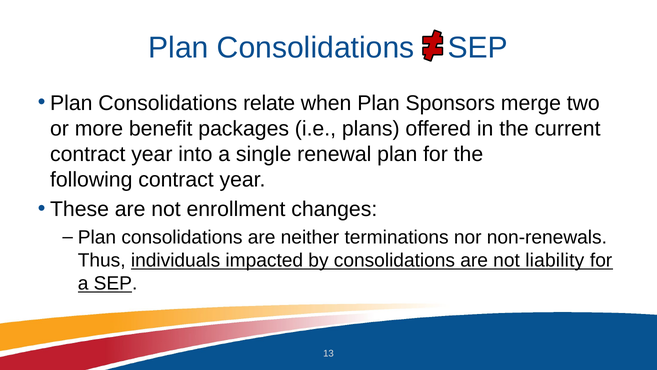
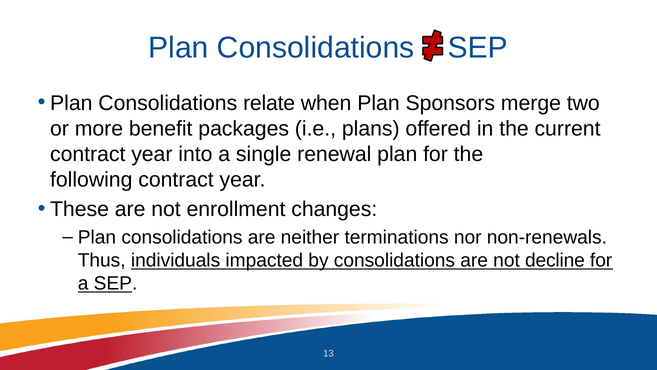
liability: liability -> decline
